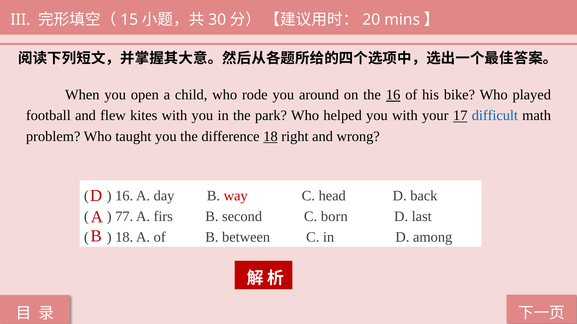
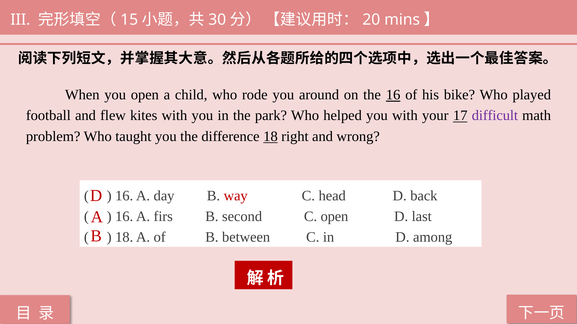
difficult colour: blue -> purple
77 at (124, 217): 77 -> 16
C born: born -> open
